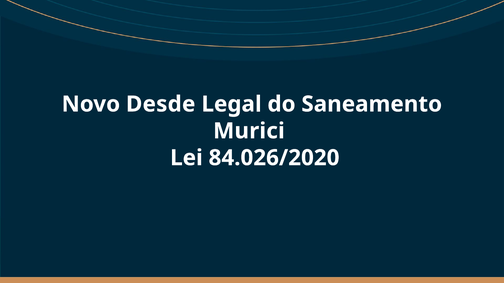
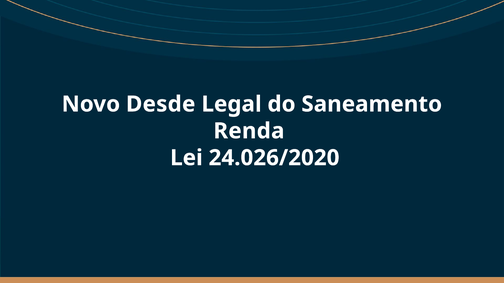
Murici: Murici -> Renda
84.026/2020: 84.026/2020 -> 24.026/2020
